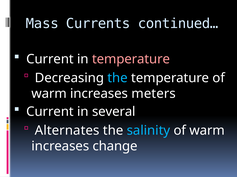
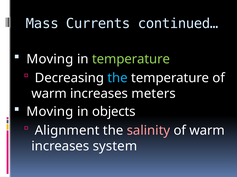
Current at (50, 59): Current -> Moving
temperature at (131, 59) colour: pink -> light green
Current at (50, 112): Current -> Moving
several: several -> objects
Alternates: Alternates -> Alignment
salinity colour: light blue -> pink
change: change -> system
